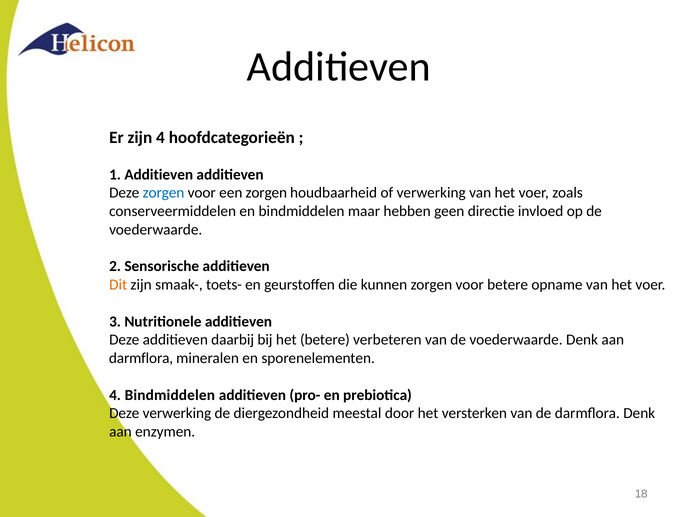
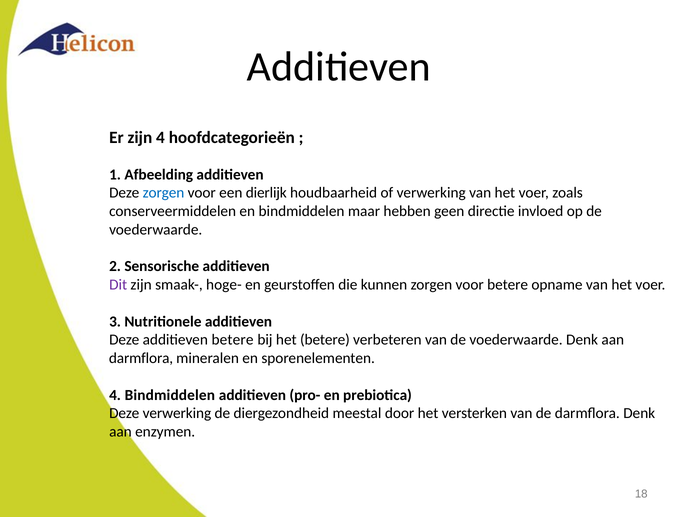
1 Additieven: Additieven -> Afbeelding
een zorgen: zorgen -> dierlijk
Dit colour: orange -> purple
toets-: toets- -> hoge-
additieven daarbij: daarbij -> betere
